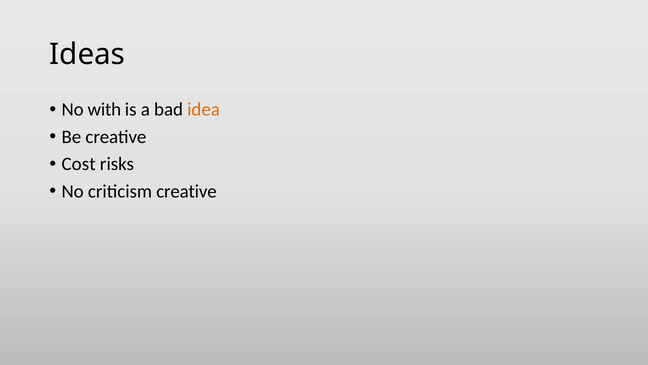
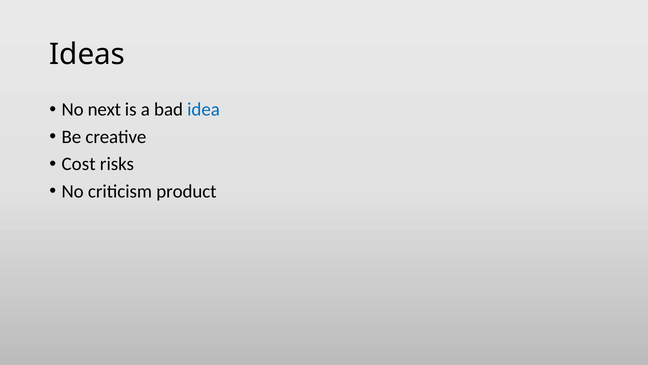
with: with -> next
idea colour: orange -> blue
criticism creative: creative -> product
